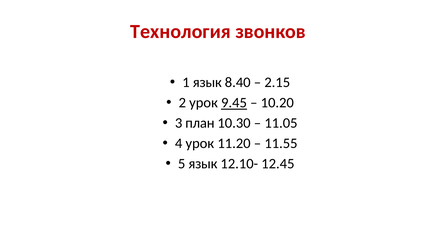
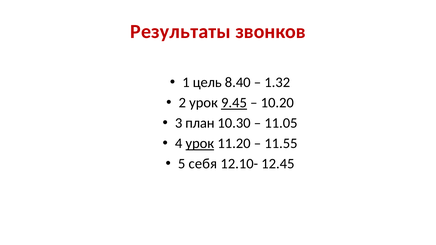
Технология: Технология -> Результаты
1 язык: язык -> цель
2.15: 2.15 -> 1.32
урок at (200, 144) underline: none -> present
5 язык: язык -> себя
